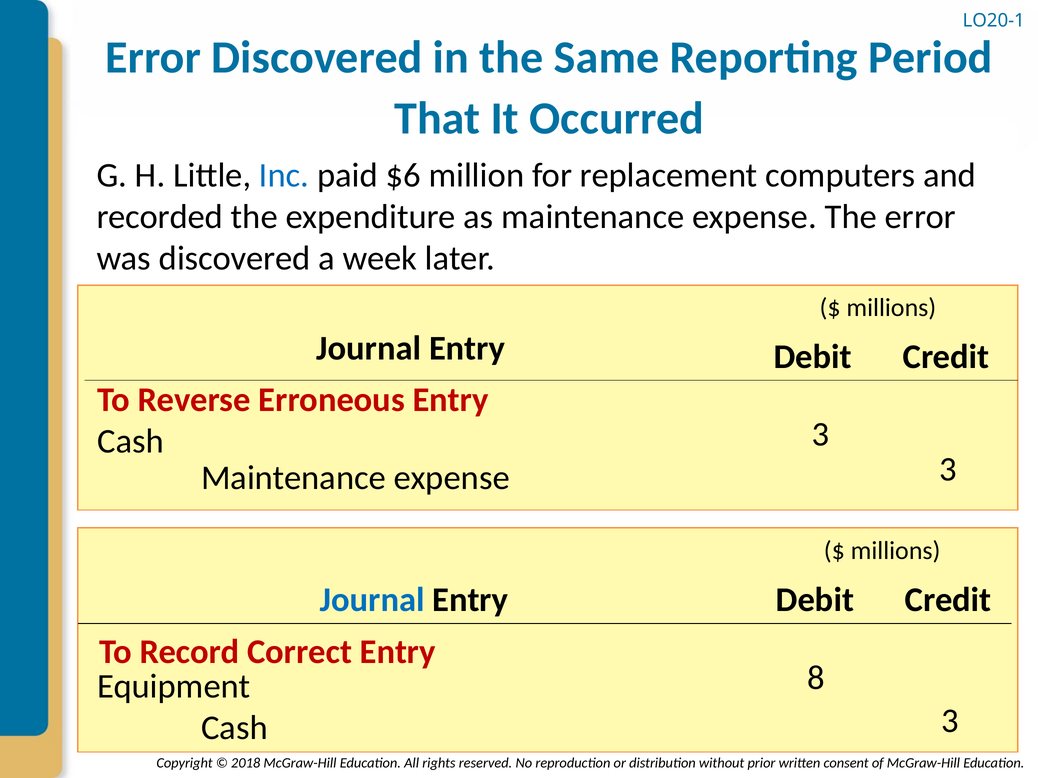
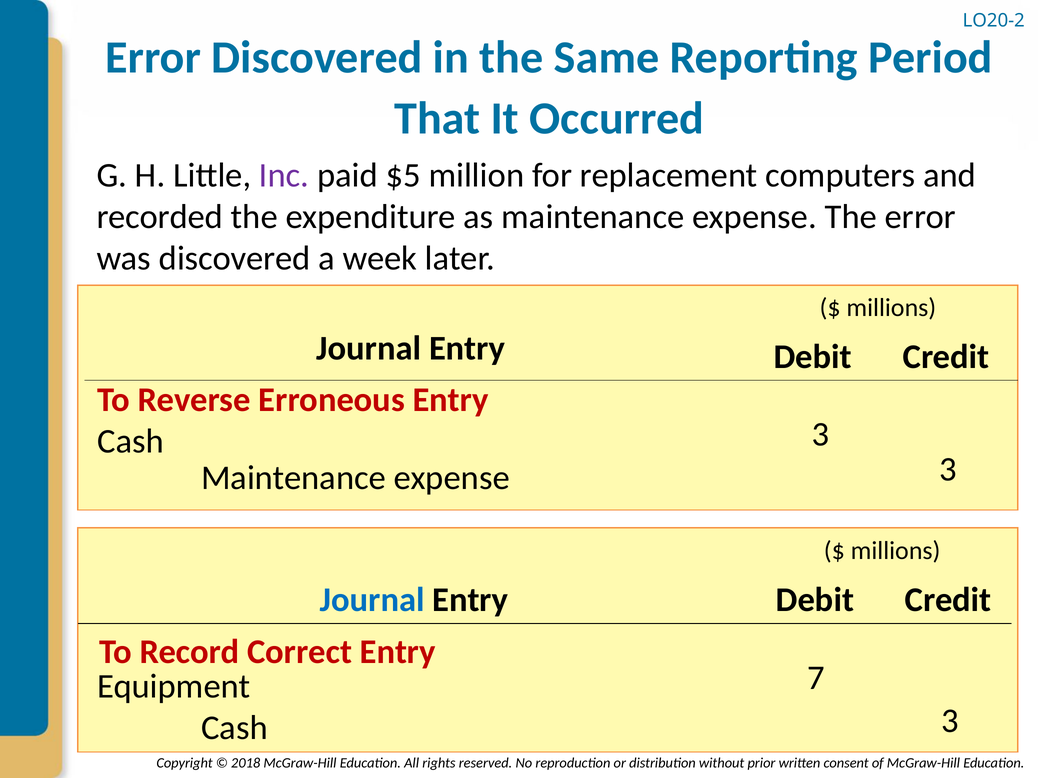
LO20-1: LO20-1 -> LO20-2
Inc colour: blue -> purple
$6: $6 -> $5
8: 8 -> 7
